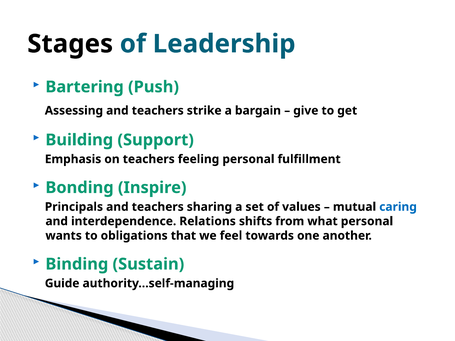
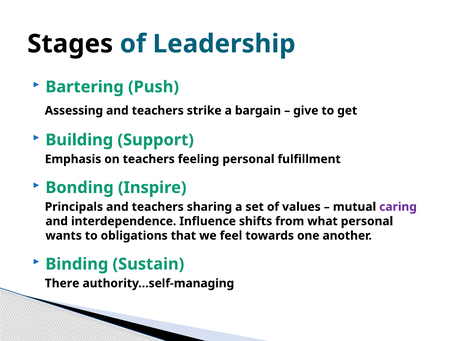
caring colour: blue -> purple
Relations: Relations -> Influence
Guide: Guide -> There
